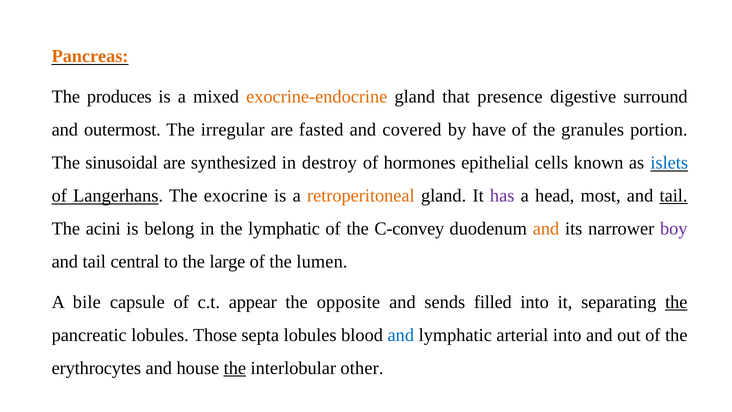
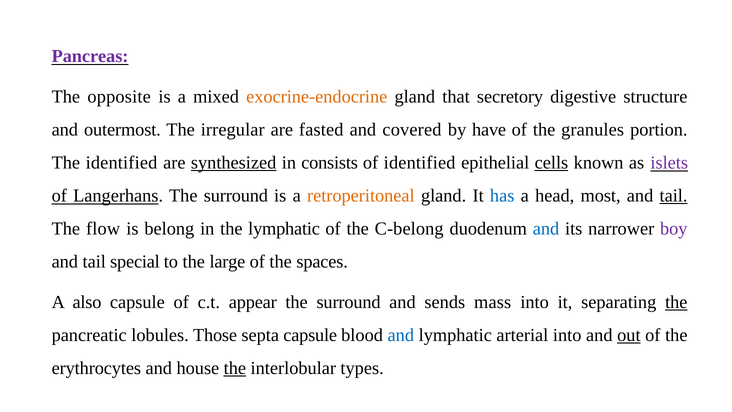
Pancreas colour: orange -> purple
produces: produces -> opposite
presence: presence -> secretory
surround: surround -> structure
The sinusoidal: sinusoidal -> identified
synthesized underline: none -> present
destroy: destroy -> consists
of hormones: hormones -> identified
cells underline: none -> present
islets colour: blue -> purple
Langerhans The exocrine: exocrine -> surround
has colour: purple -> blue
acini: acini -> flow
C-convey: C-convey -> C-belong
and at (546, 229) colour: orange -> blue
central: central -> special
lumen: lumen -> spaces
bile: bile -> also
opposite at (348, 302): opposite -> surround
filled: filled -> mass
septa lobules: lobules -> capsule
out underline: none -> present
other: other -> types
